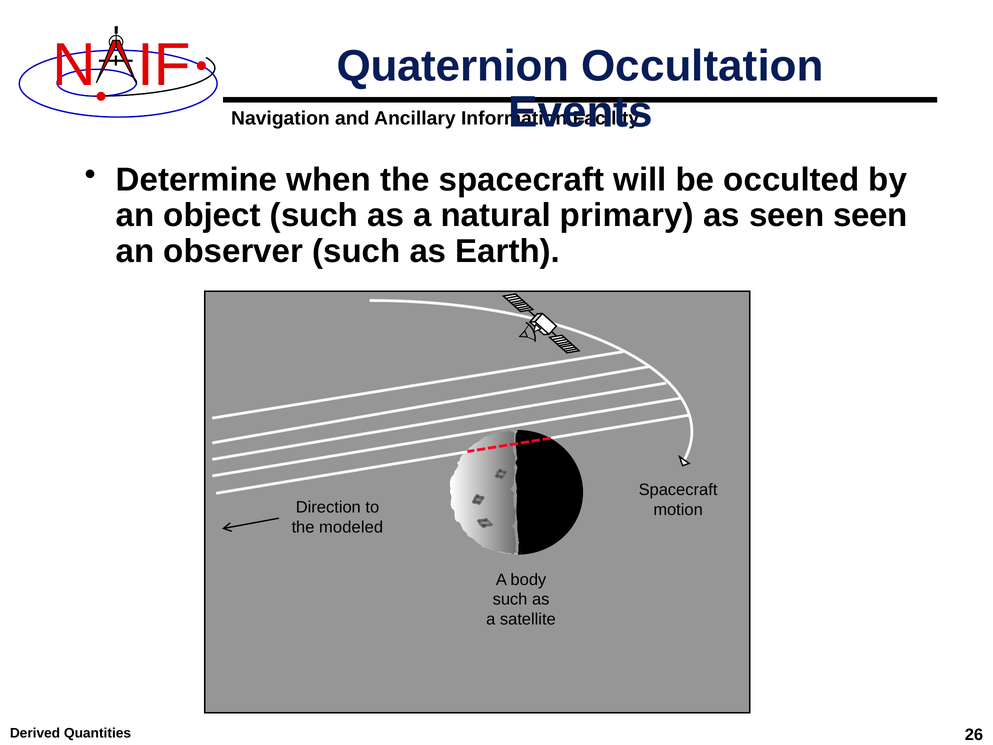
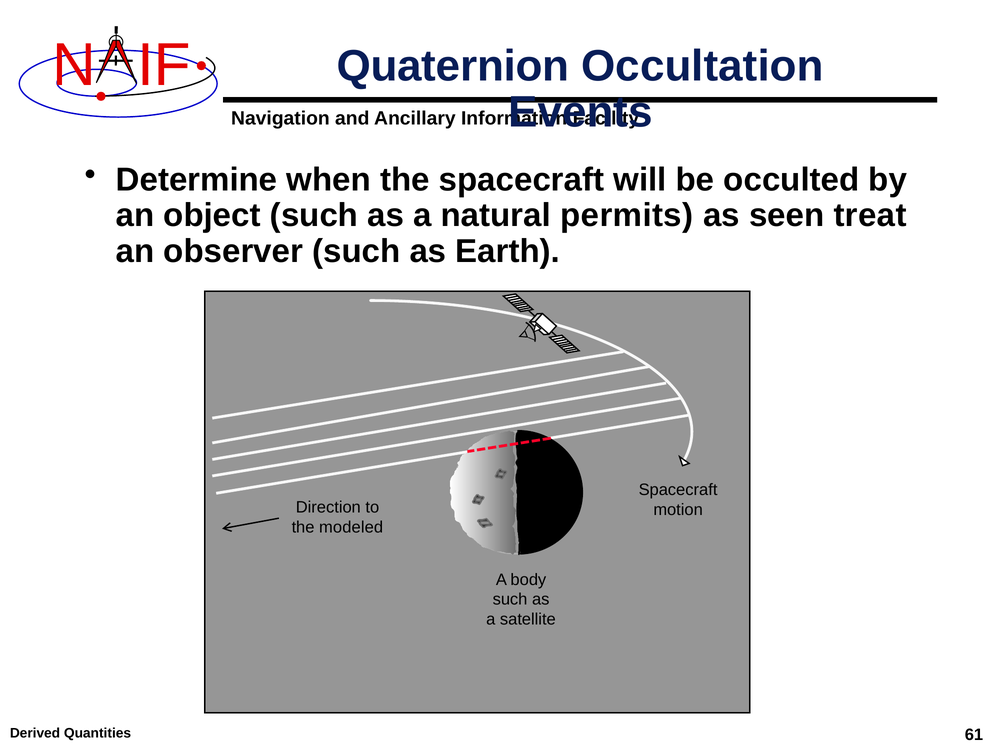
primary: primary -> permits
seen seen: seen -> treat
26: 26 -> 61
